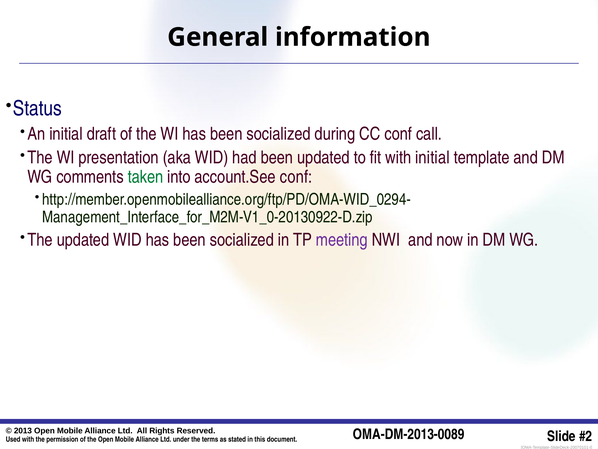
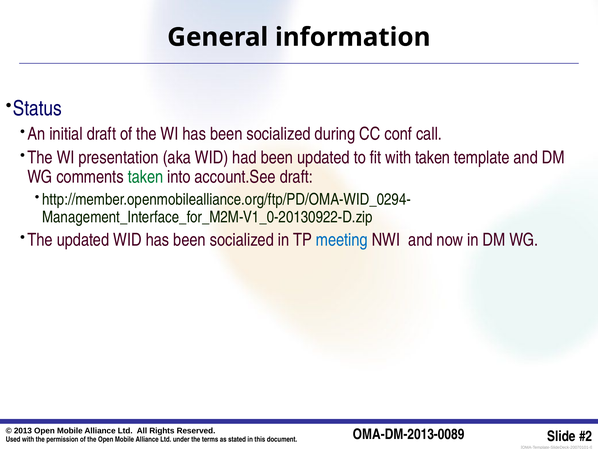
with initial: initial -> taken
account.See conf: conf -> draft
meeting colour: purple -> blue
